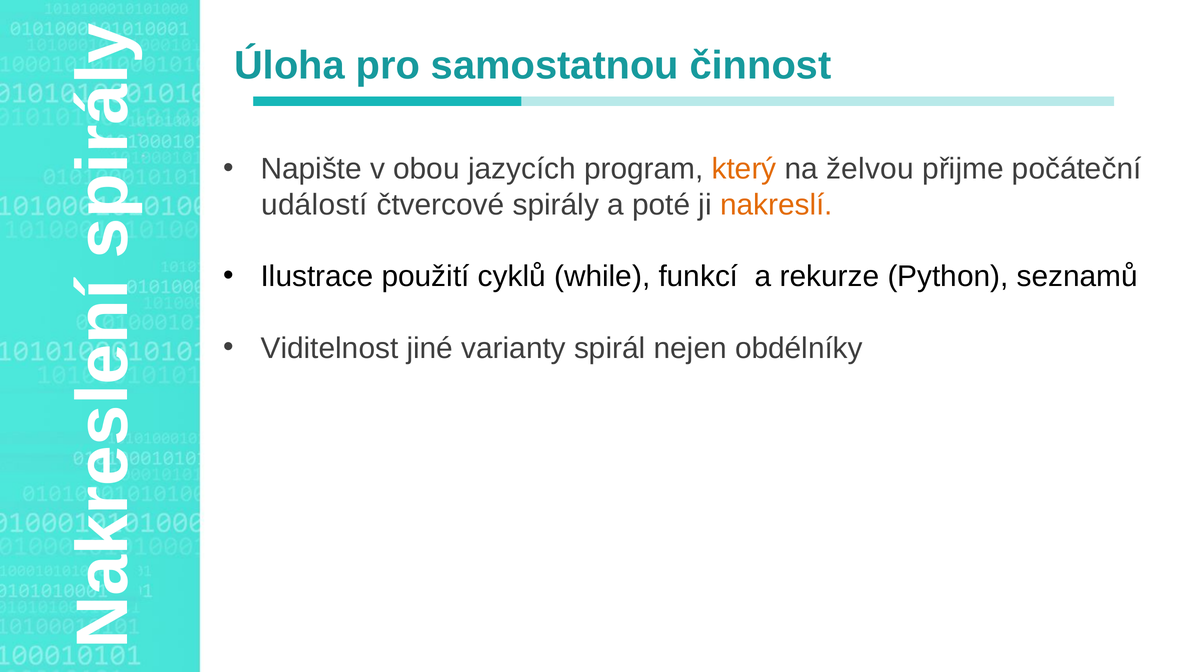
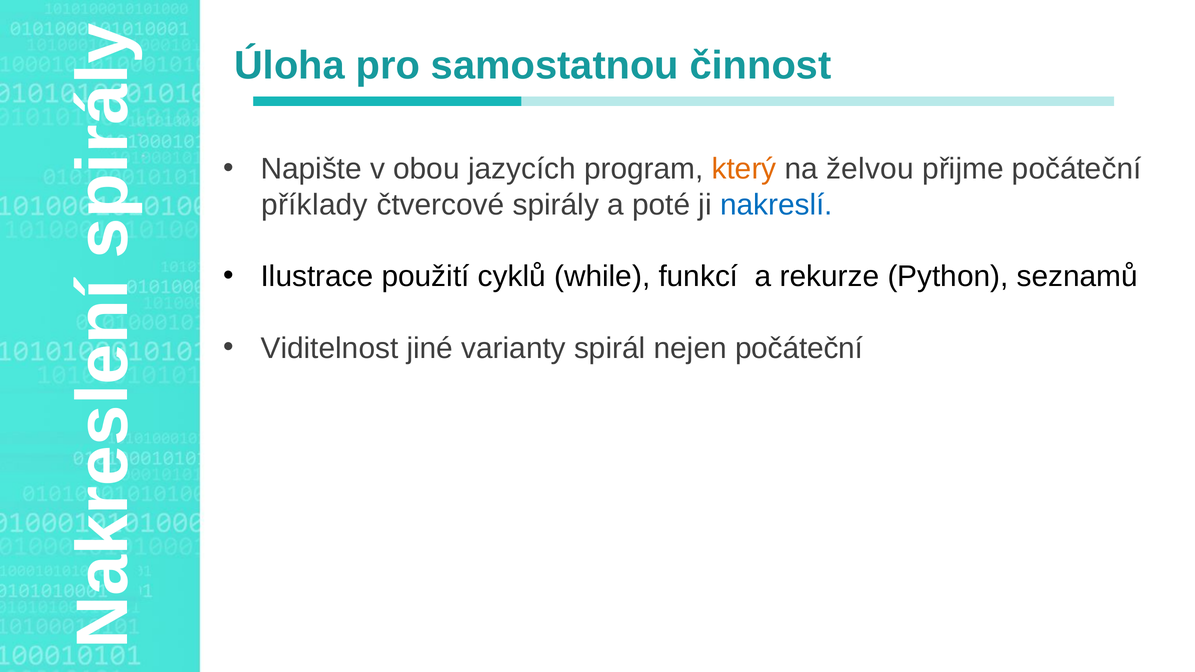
událostí: událostí -> příklady
nakreslí colour: orange -> blue
nejen obdélníky: obdélníky -> počáteční
